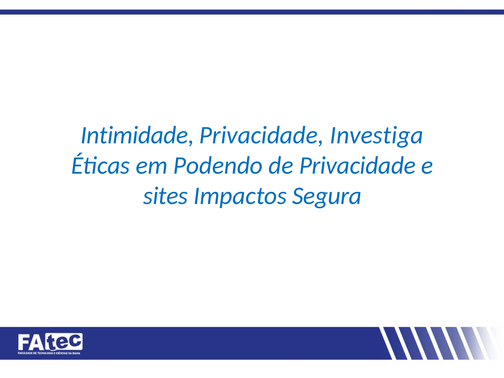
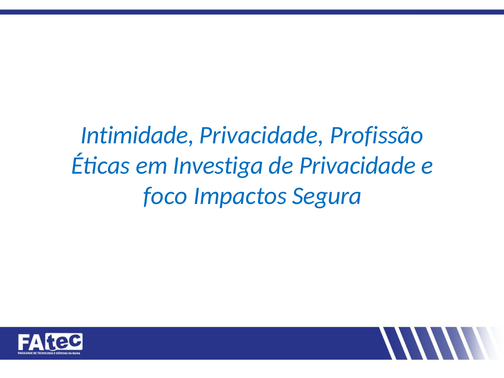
Investiga: Investiga -> Profissão
Podendo: Podendo -> Investiga
sites: sites -> foco
